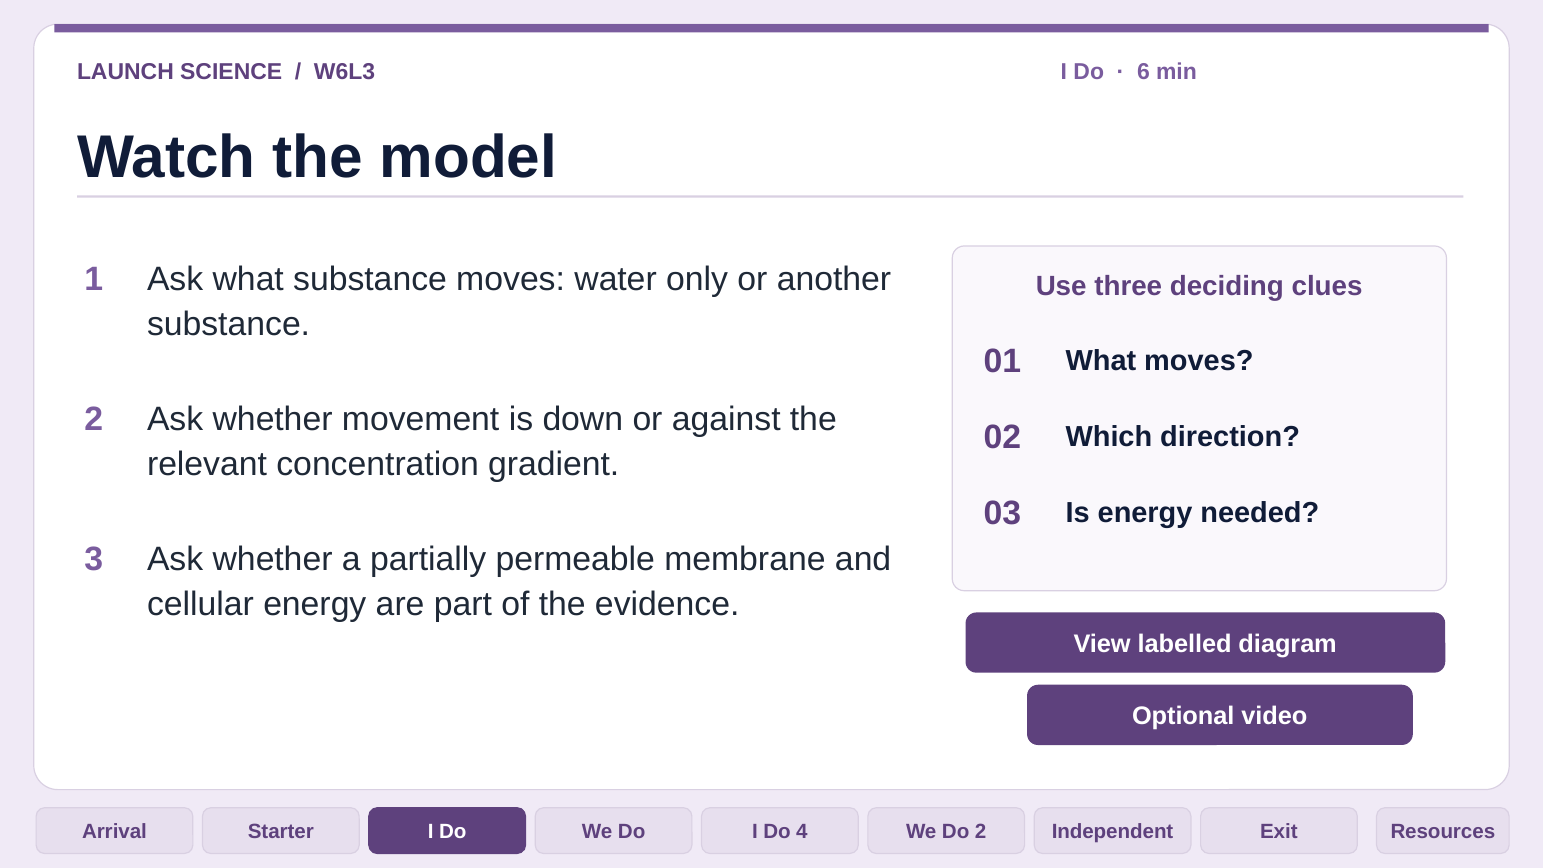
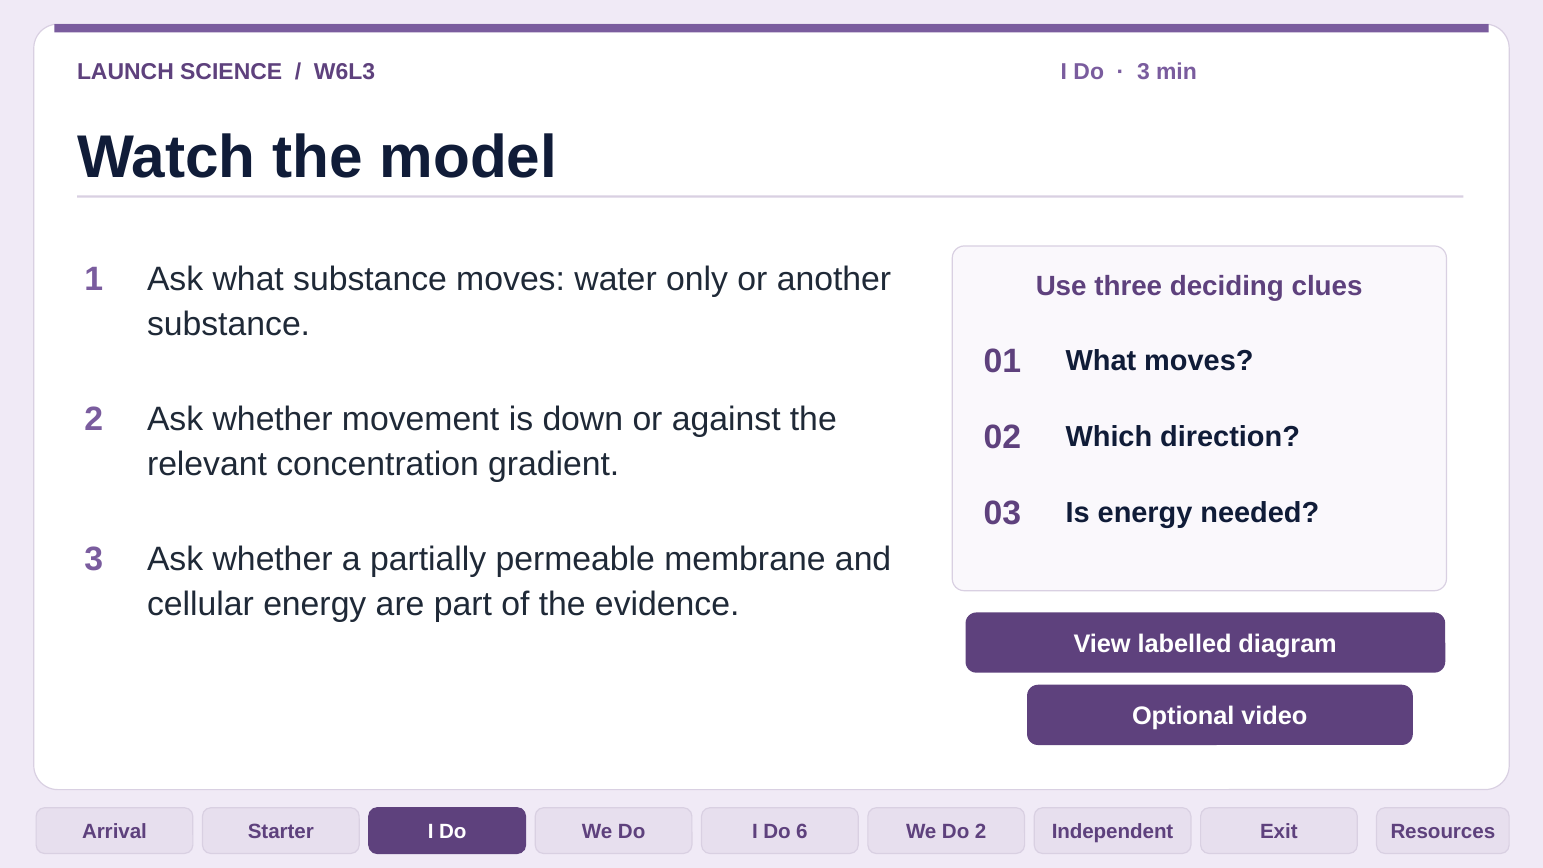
6 at (1143, 72): 6 -> 3
4: 4 -> 6
